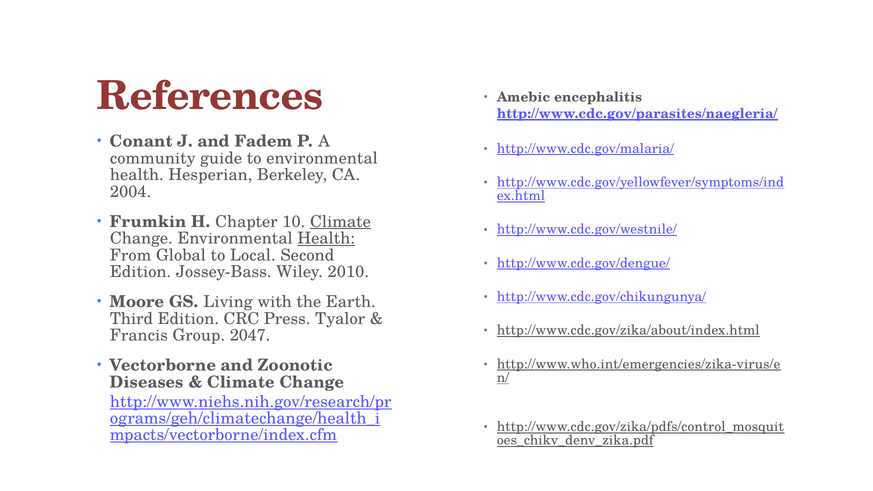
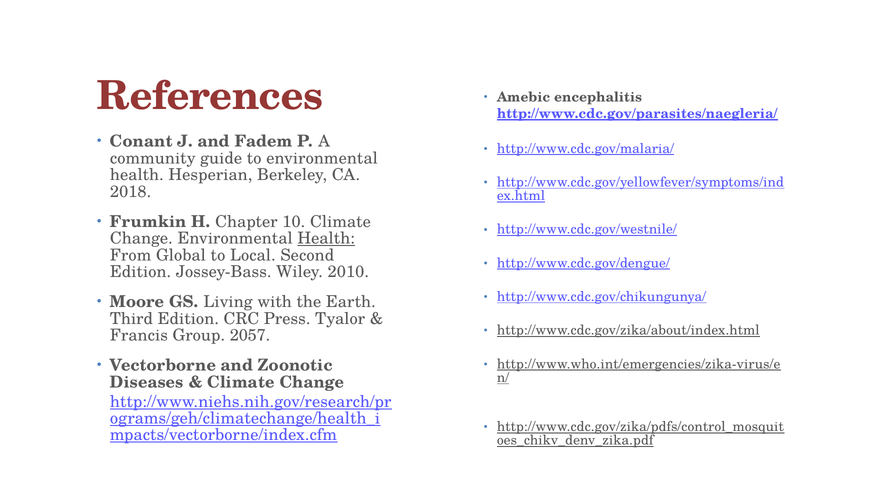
2004: 2004 -> 2018
Climate at (340, 222) underline: present -> none
2047: 2047 -> 2057
